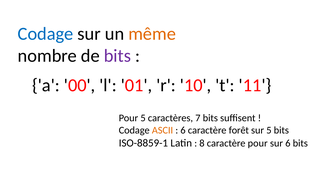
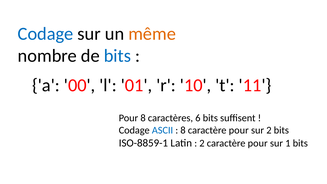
bits at (117, 56) colour: purple -> blue
Pour 5: 5 -> 8
7: 7 -> 6
ASCII colour: orange -> blue
6 at (183, 130): 6 -> 8
forêt at (239, 130): forêt -> pour
sur 5: 5 -> 2
8 at (202, 143): 8 -> 2
sur 6: 6 -> 1
